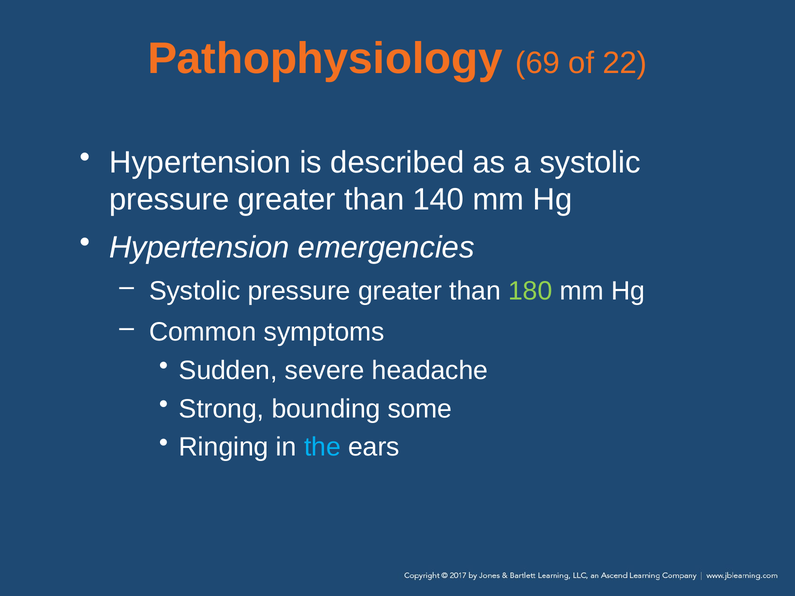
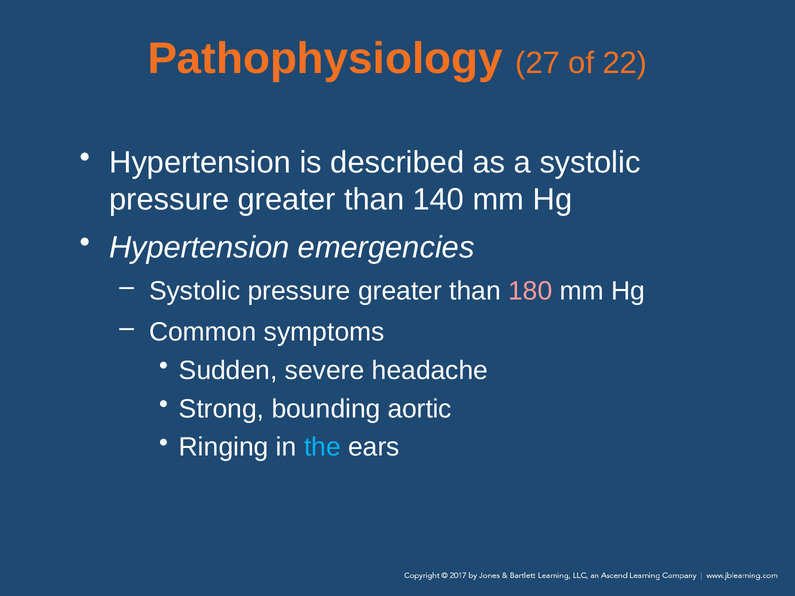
69: 69 -> 27
180 colour: light green -> pink
some: some -> aortic
